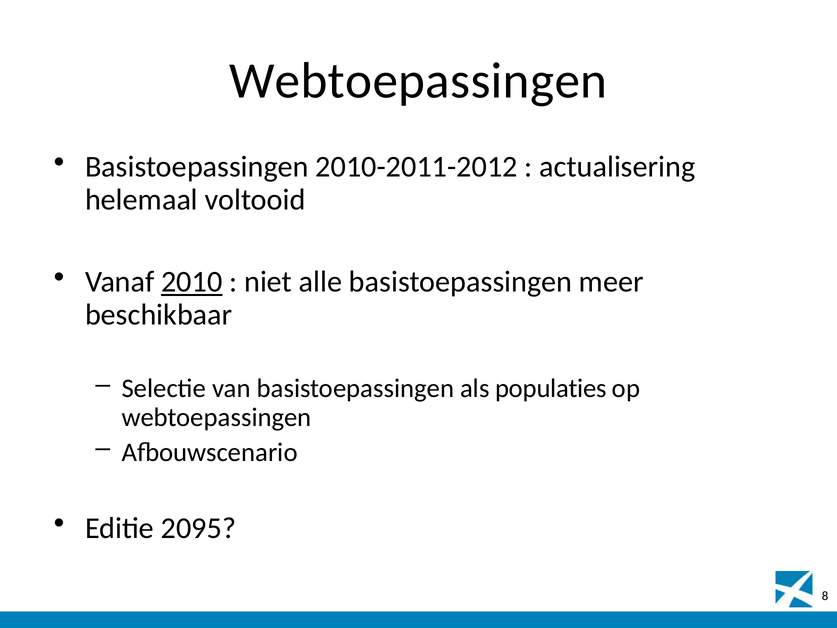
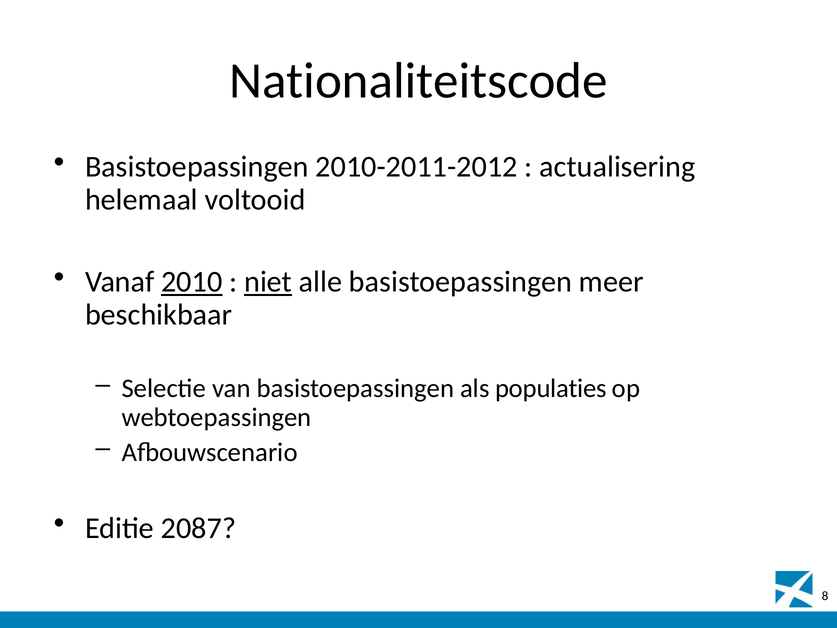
Webtoepassingen at (418, 81): Webtoepassingen -> Nationaliteitscode
niet underline: none -> present
2095: 2095 -> 2087
